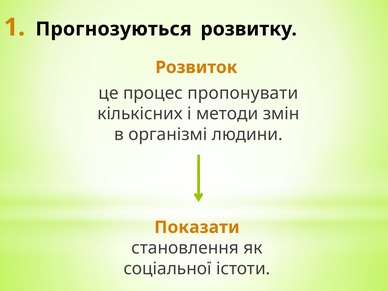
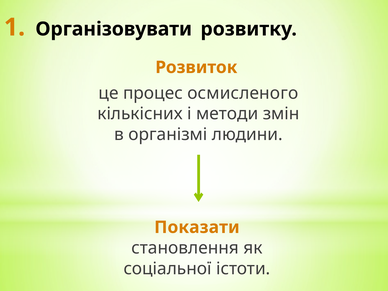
Прогнозуються: Прогнозуються -> Організовувати
пропонувати: пропонувати -> осмисленого
